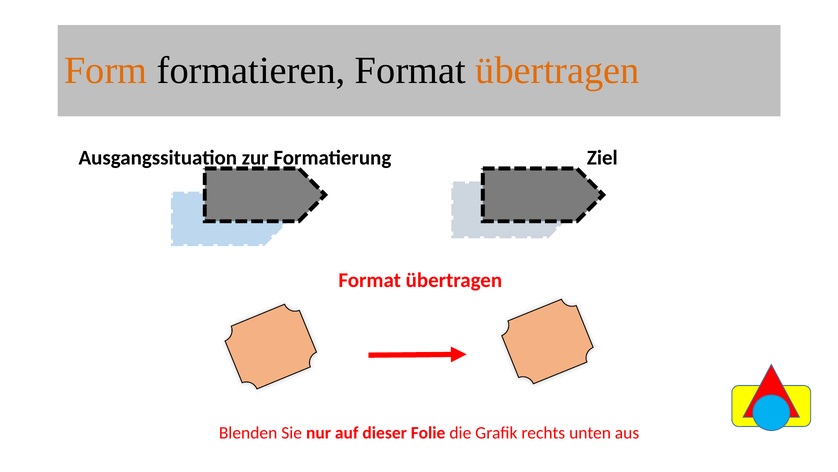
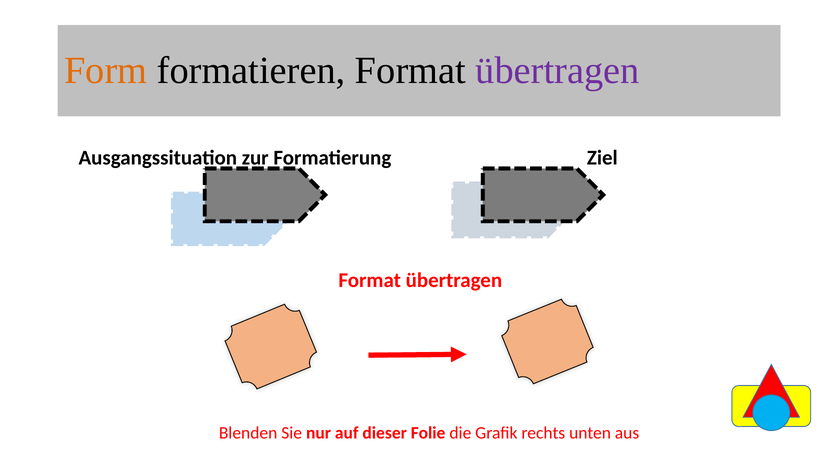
übertragen at (558, 70) colour: orange -> purple
